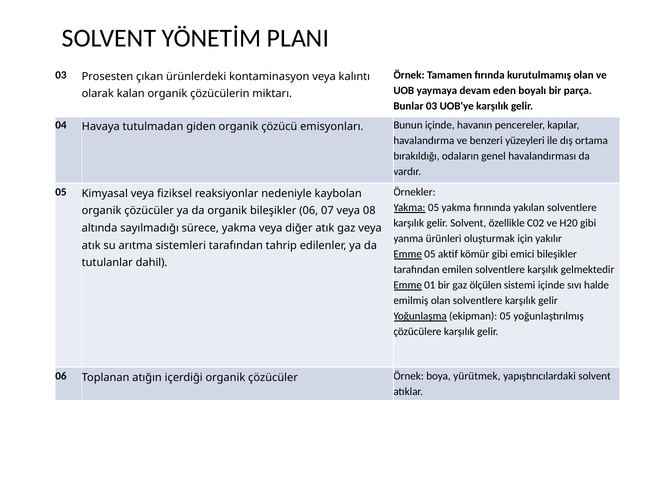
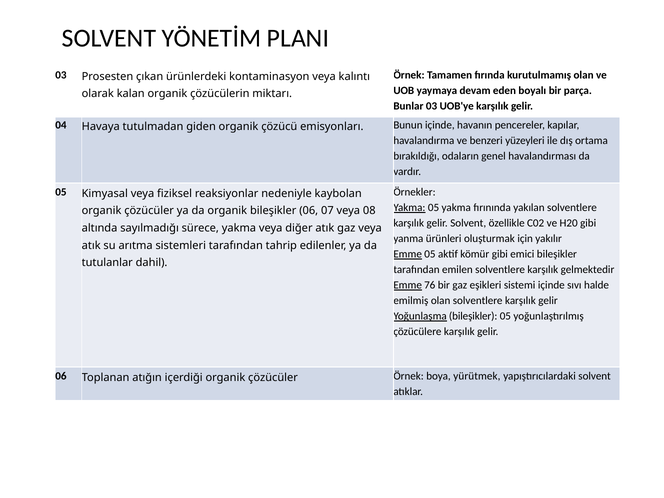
01: 01 -> 76
ölçülen: ölçülen -> eşikleri
Yoğunlaşma ekipman: ekipman -> bileşikler
